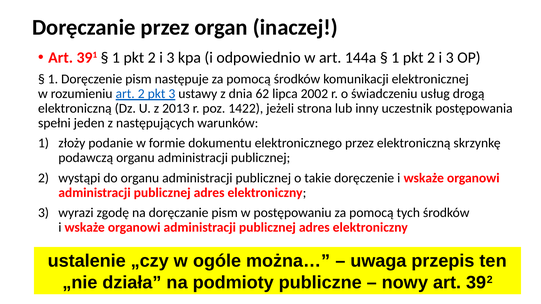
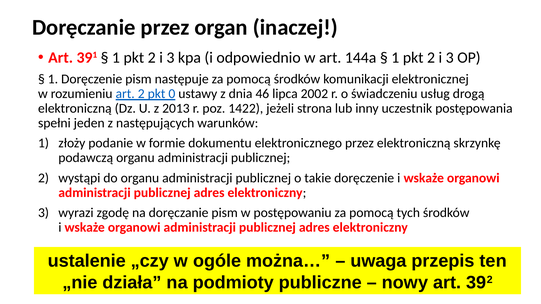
pkt 3: 3 -> 0
62: 62 -> 46
